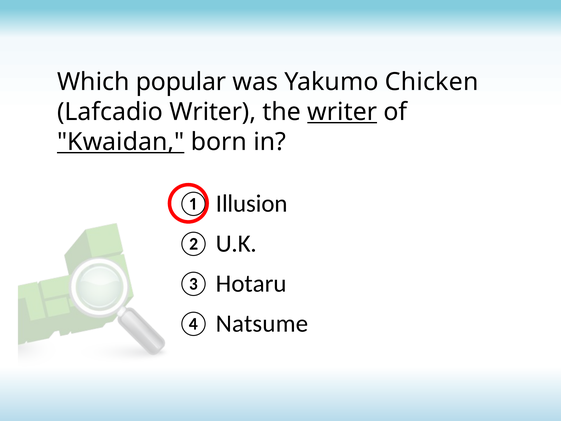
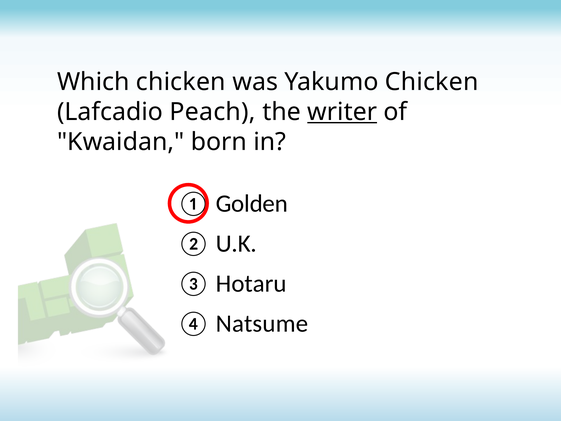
Which popular: popular -> chicken
Lafcadio Writer: Writer -> Peach
Kwaidan underline: present -> none
Illusion: Illusion -> Golden
